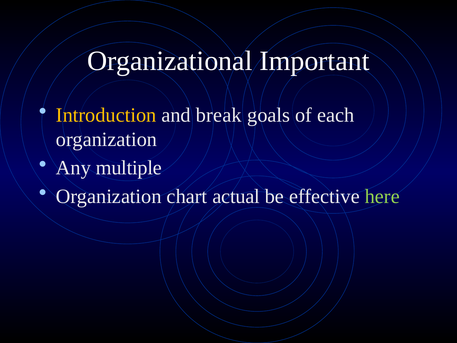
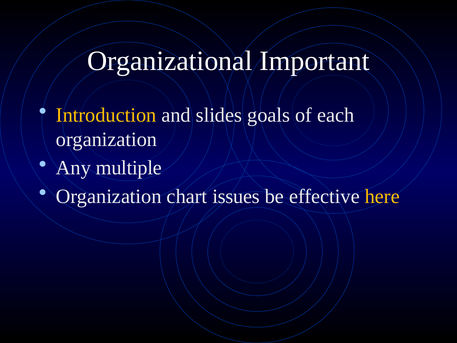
break: break -> slides
actual: actual -> issues
here colour: light green -> yellow
